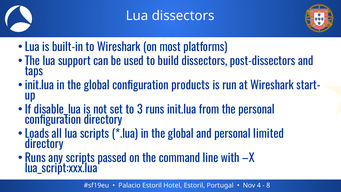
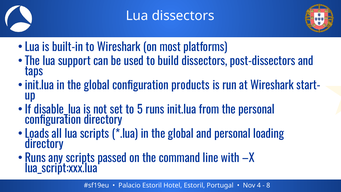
3: 3 -> 5
limited: limited -> loading
